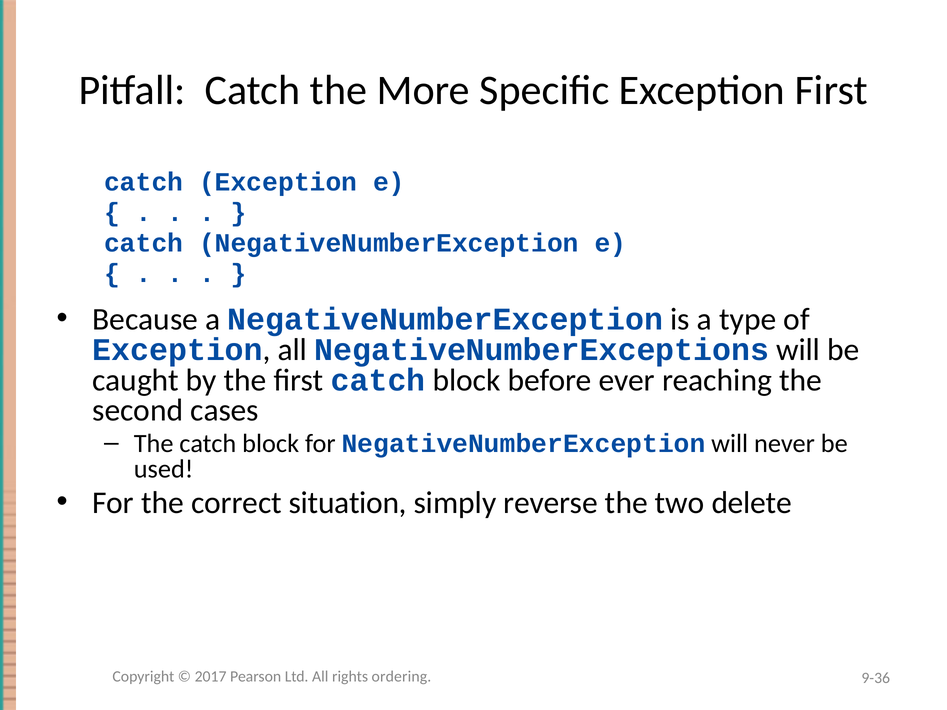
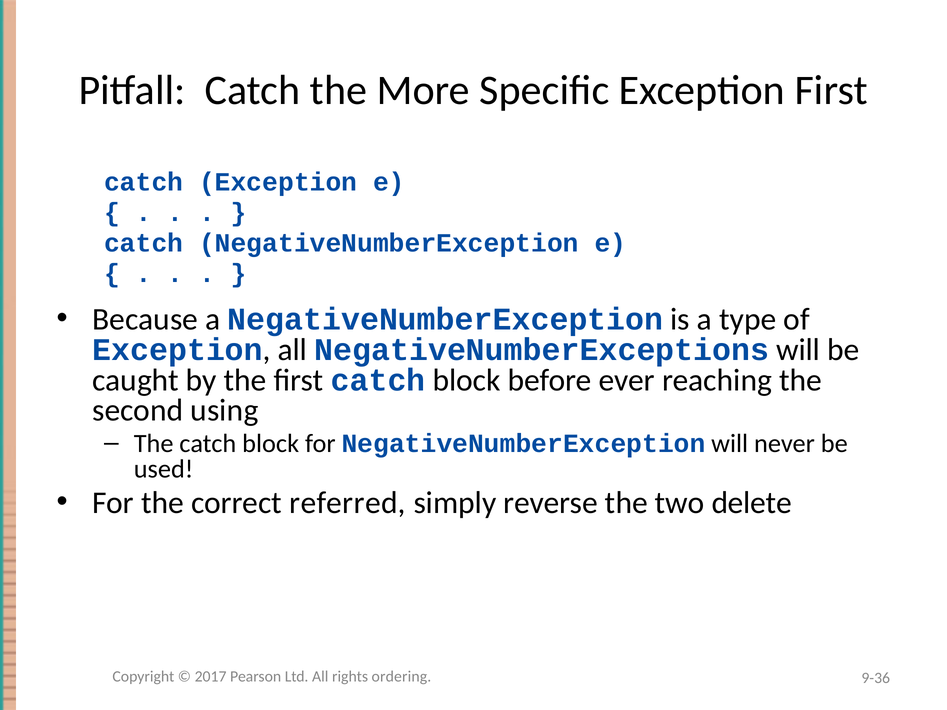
cases: cases -> using
situation: situation -> referred
